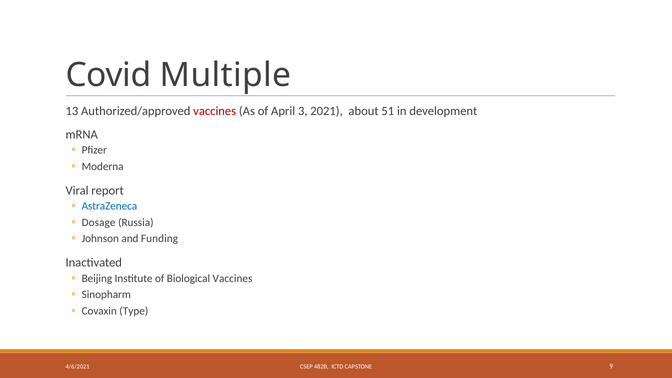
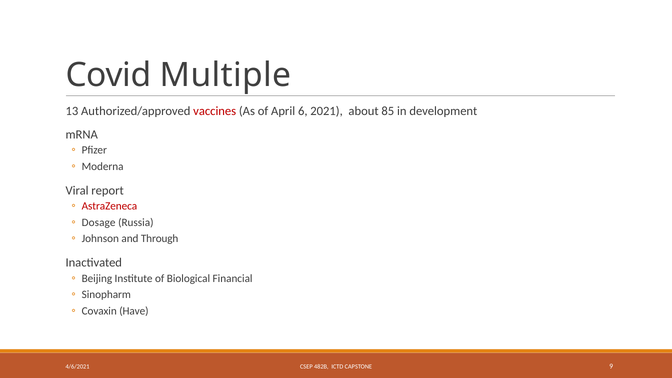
3: 3 -> 6
51: 51 -> 85
AstraZeneca colour: blue -> red
Funding: Funding -> Through
Biological Vaccines: Vaccines -> Financial
Type: Type -> Have
